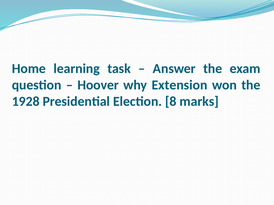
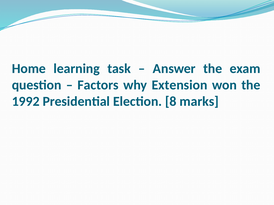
Hoover: Hoover -> Factors
1928: 1928 -> 1992
